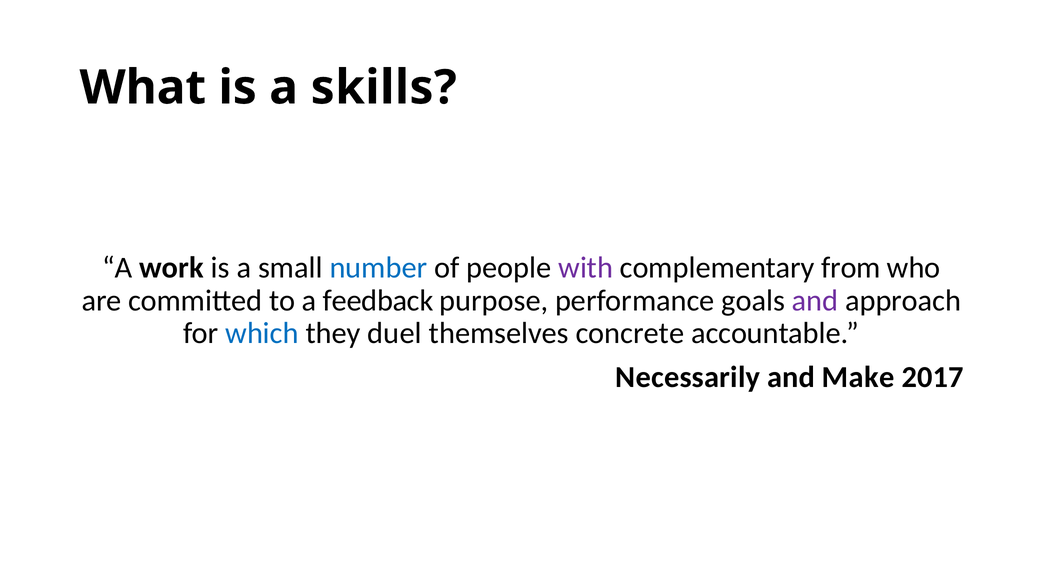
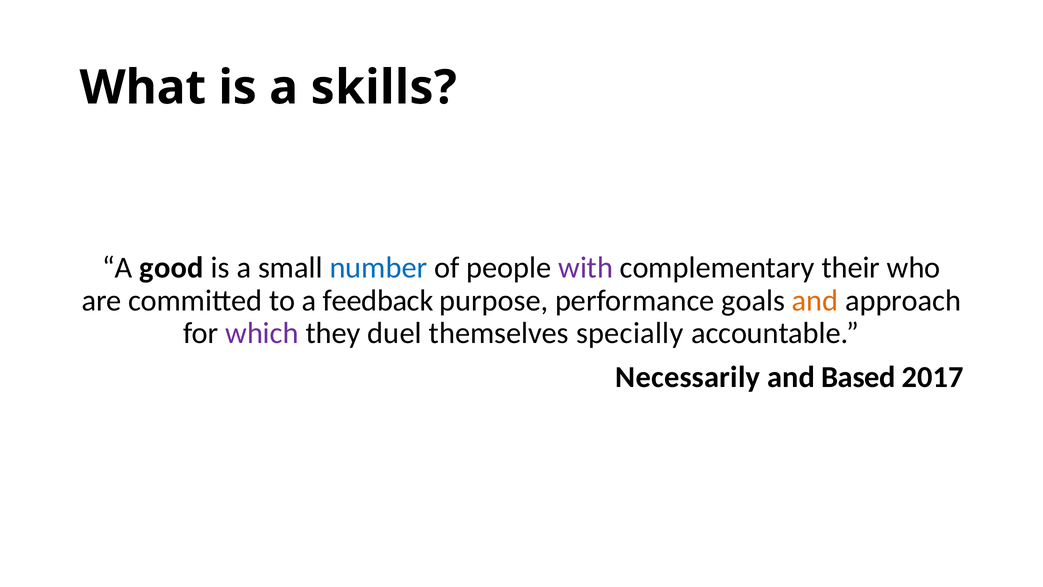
work: work -> good
from: from -> their
and at (815, 300) colour: purple -> orange
which colour: blue -> purple
concrete: concrete -> specially
Make: Make -> Based
